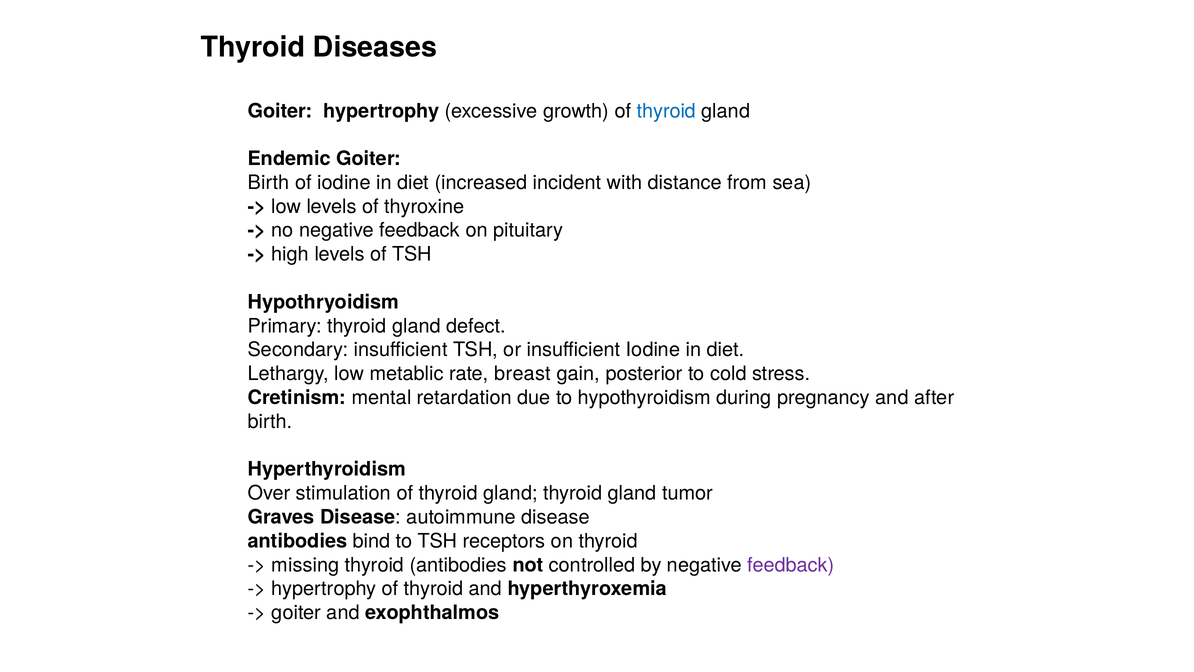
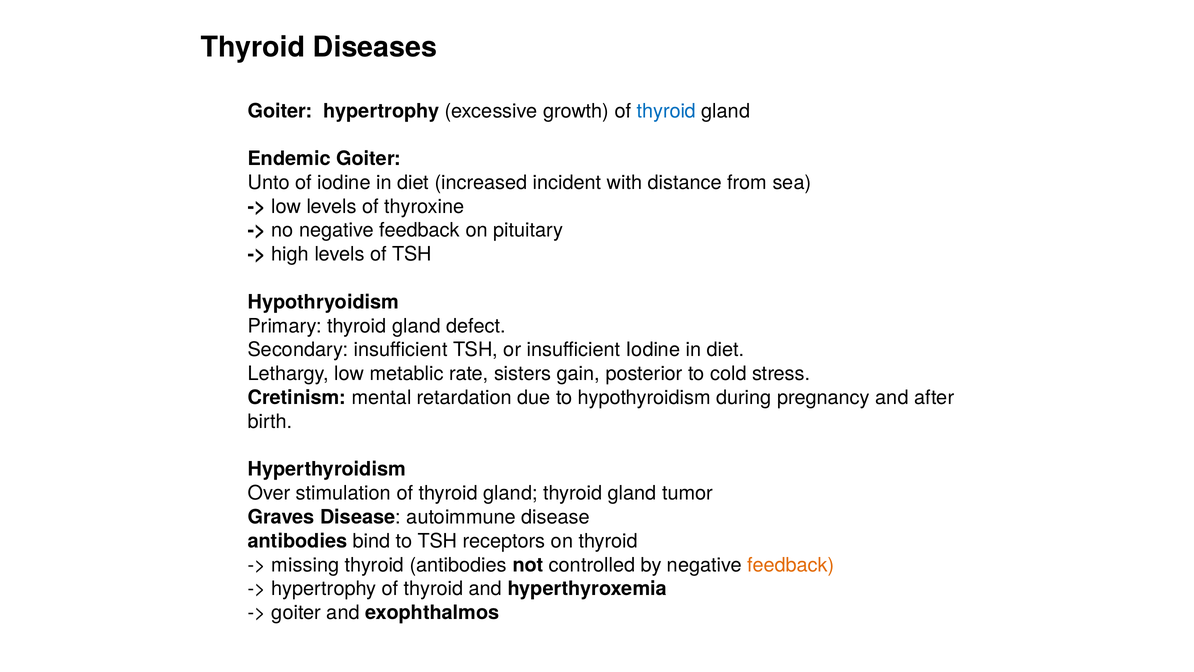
Birth at (269, 183): Birth -> Unto
breast: breast -> sisters
feedback at (791, 565) colour: purple -> orange
